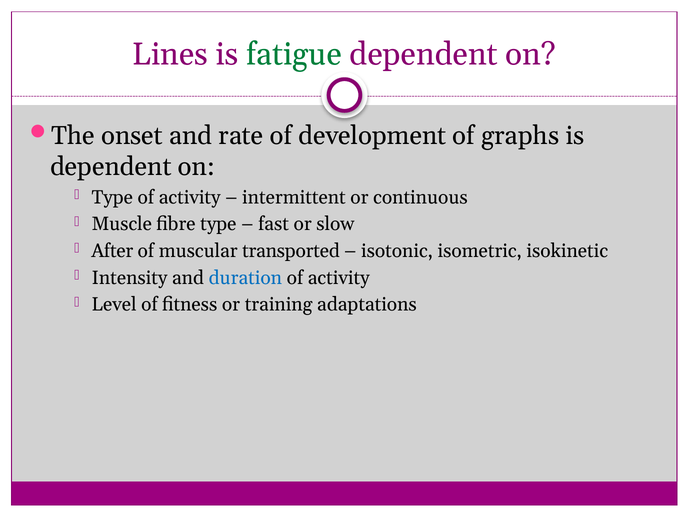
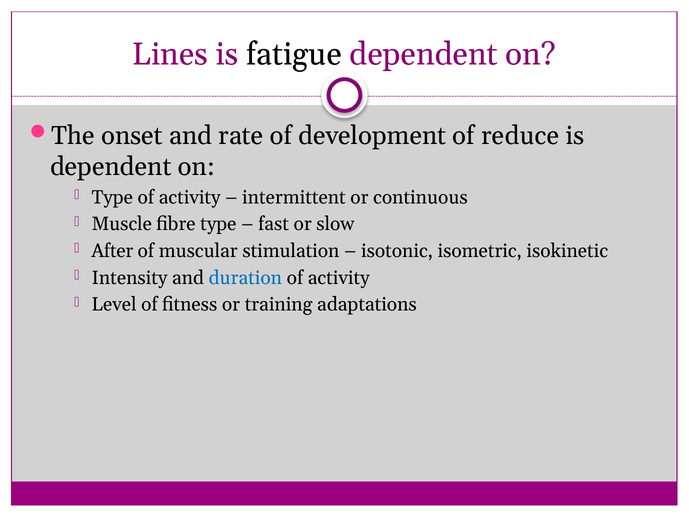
fatigue colour: green -> black
graphs: graphs -> reduce
transported: transported -> stimulation
